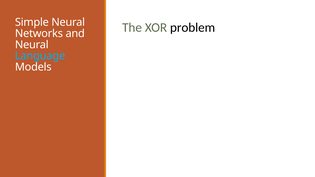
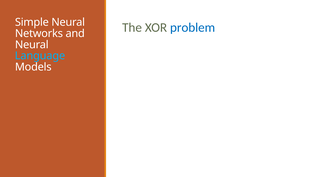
problem colour: black -> blue
